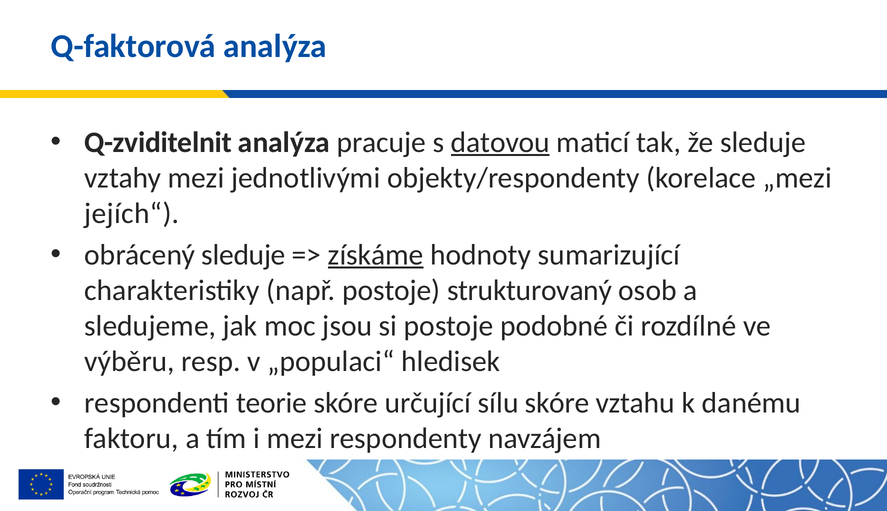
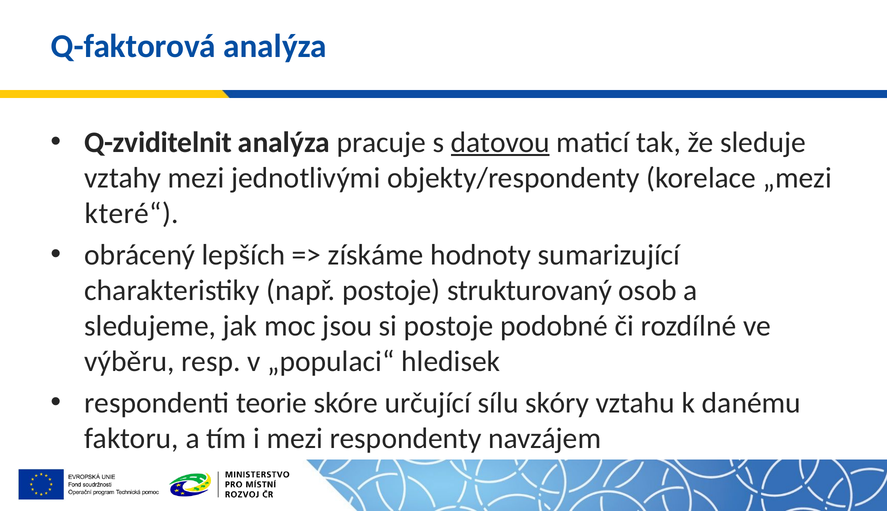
jejích“: jejích“ -> které“
obrácený sleduje: sleduje -> lepších
získáme underline: present -> none
sílu skóre: skóre -> skóry
